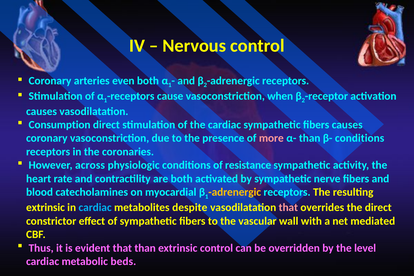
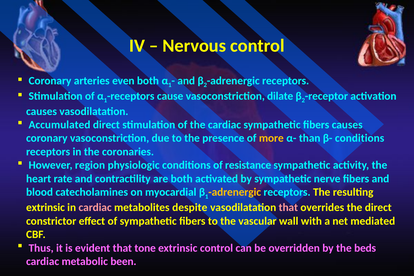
when: when -> dilate
Consumption: Consumption -> Accumulated
more colour: pink -> yellow
across: across -> region
cardiac at (95, 208) colour: light blue -> pink
that than: than -> tone
level: level -> beds
beds: beds -> been
